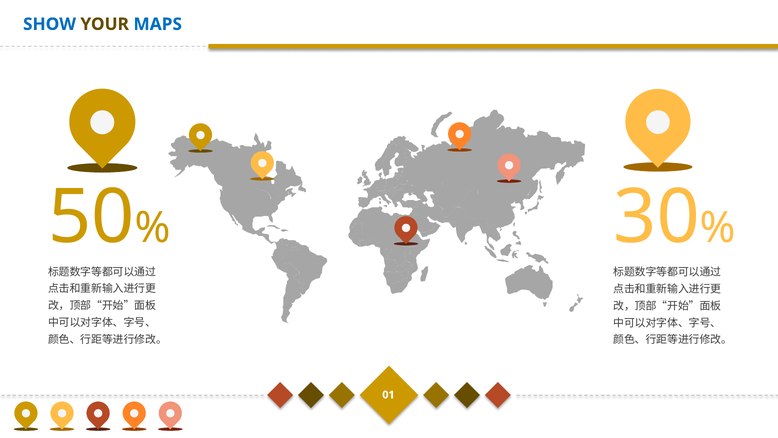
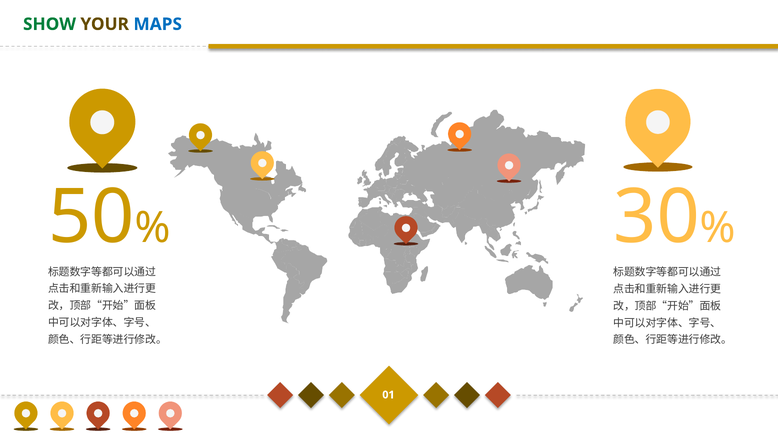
SHOW colour: blue -> green
